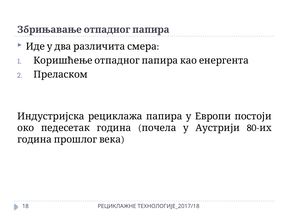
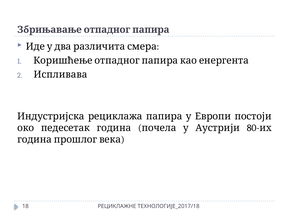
Преласком: Преласком -> Испливава
